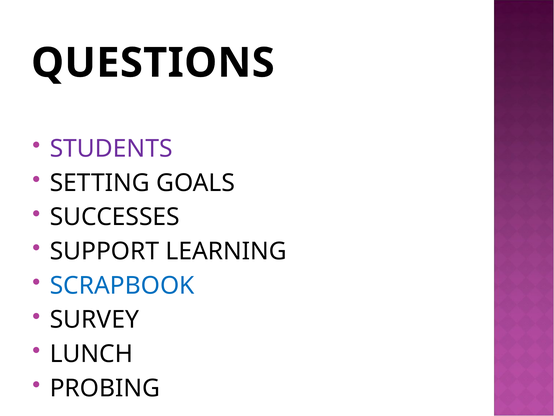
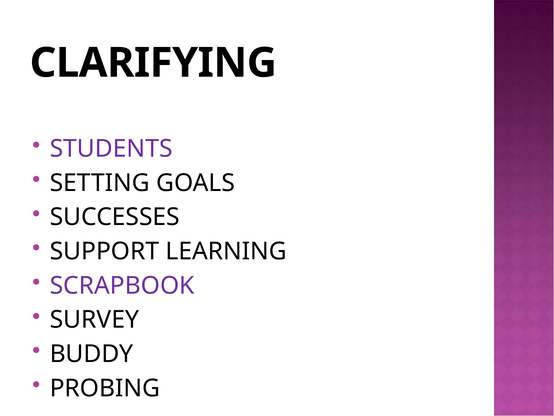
QUESTIONS: QUESTIONS -> CLARIFYING
SCRAPBOOK colour: blue -> purple
LUNCH: LUNCH -> BUDDY
